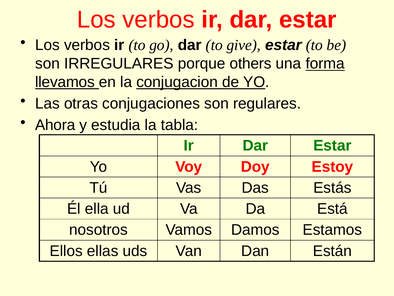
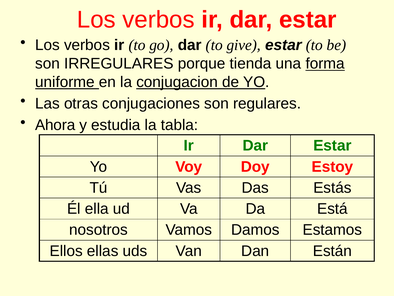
others: others -> tienda
llevamos: llevamos -> uniforme
